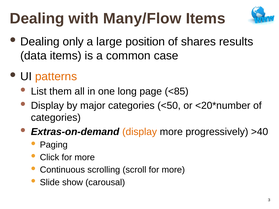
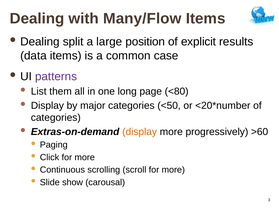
only: only -> split
shares: shares -> explicit
patterns colour: orange -> purple
<85: <85 -> <80
>40: >40 -> >60
